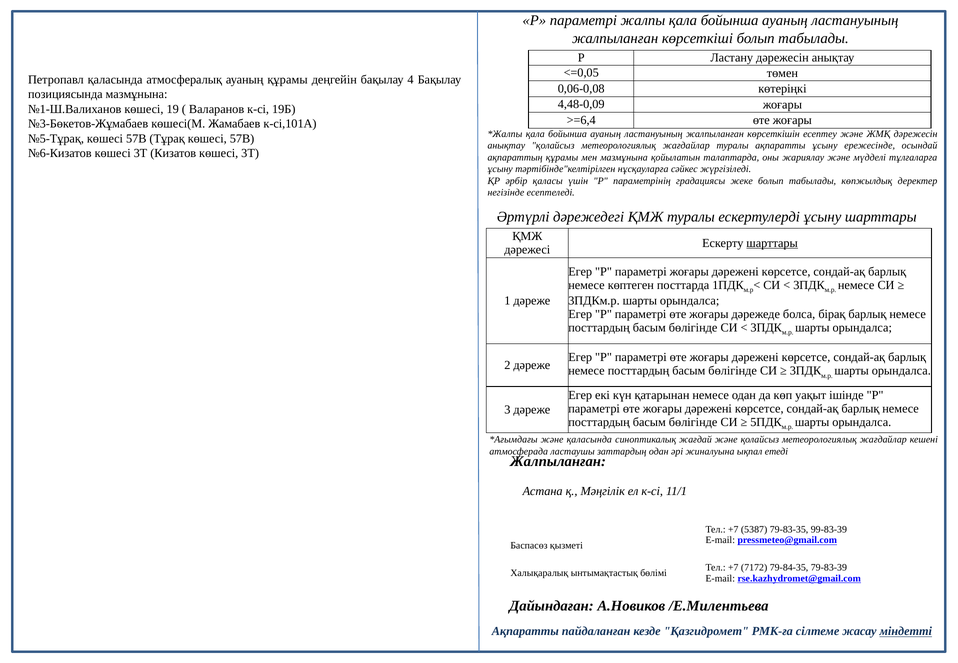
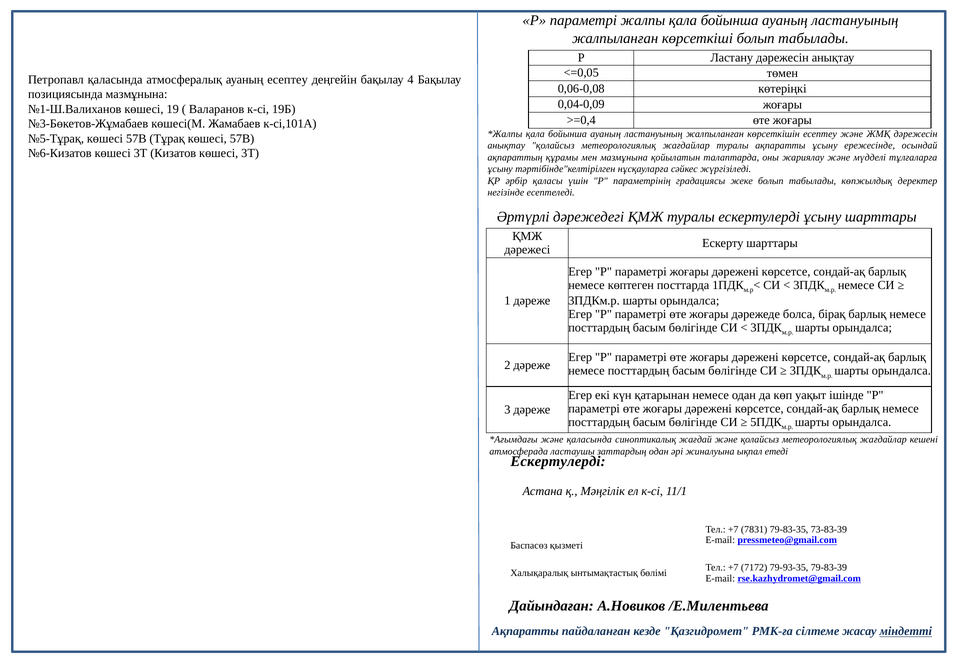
ауаның құрамы: құрамы -> есептеу
4,48-0,09: 4,48-0,09 -> 0,04-0,09
>=6,4: >=6,4 -> >=0,4
шарттары at (772, 243) underline: present -> none
Жалпыланған at (558, 462): Жалпыланған -> Ескертулерді
5387: 5387 -> 7831
99-83-39: 99-83-39 -> 73-83-39
79-84-35: 79-84-35 -> 79-93-35
